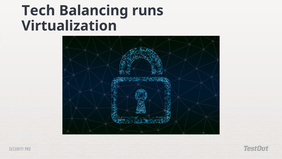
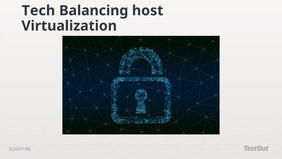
runs: runs -> host
